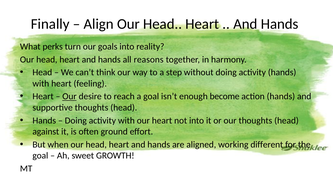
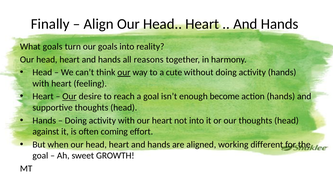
What perks: perks -> goals
our at (124, 73) underline: none -> present
step: step -> cute
ground: ground -> coming
